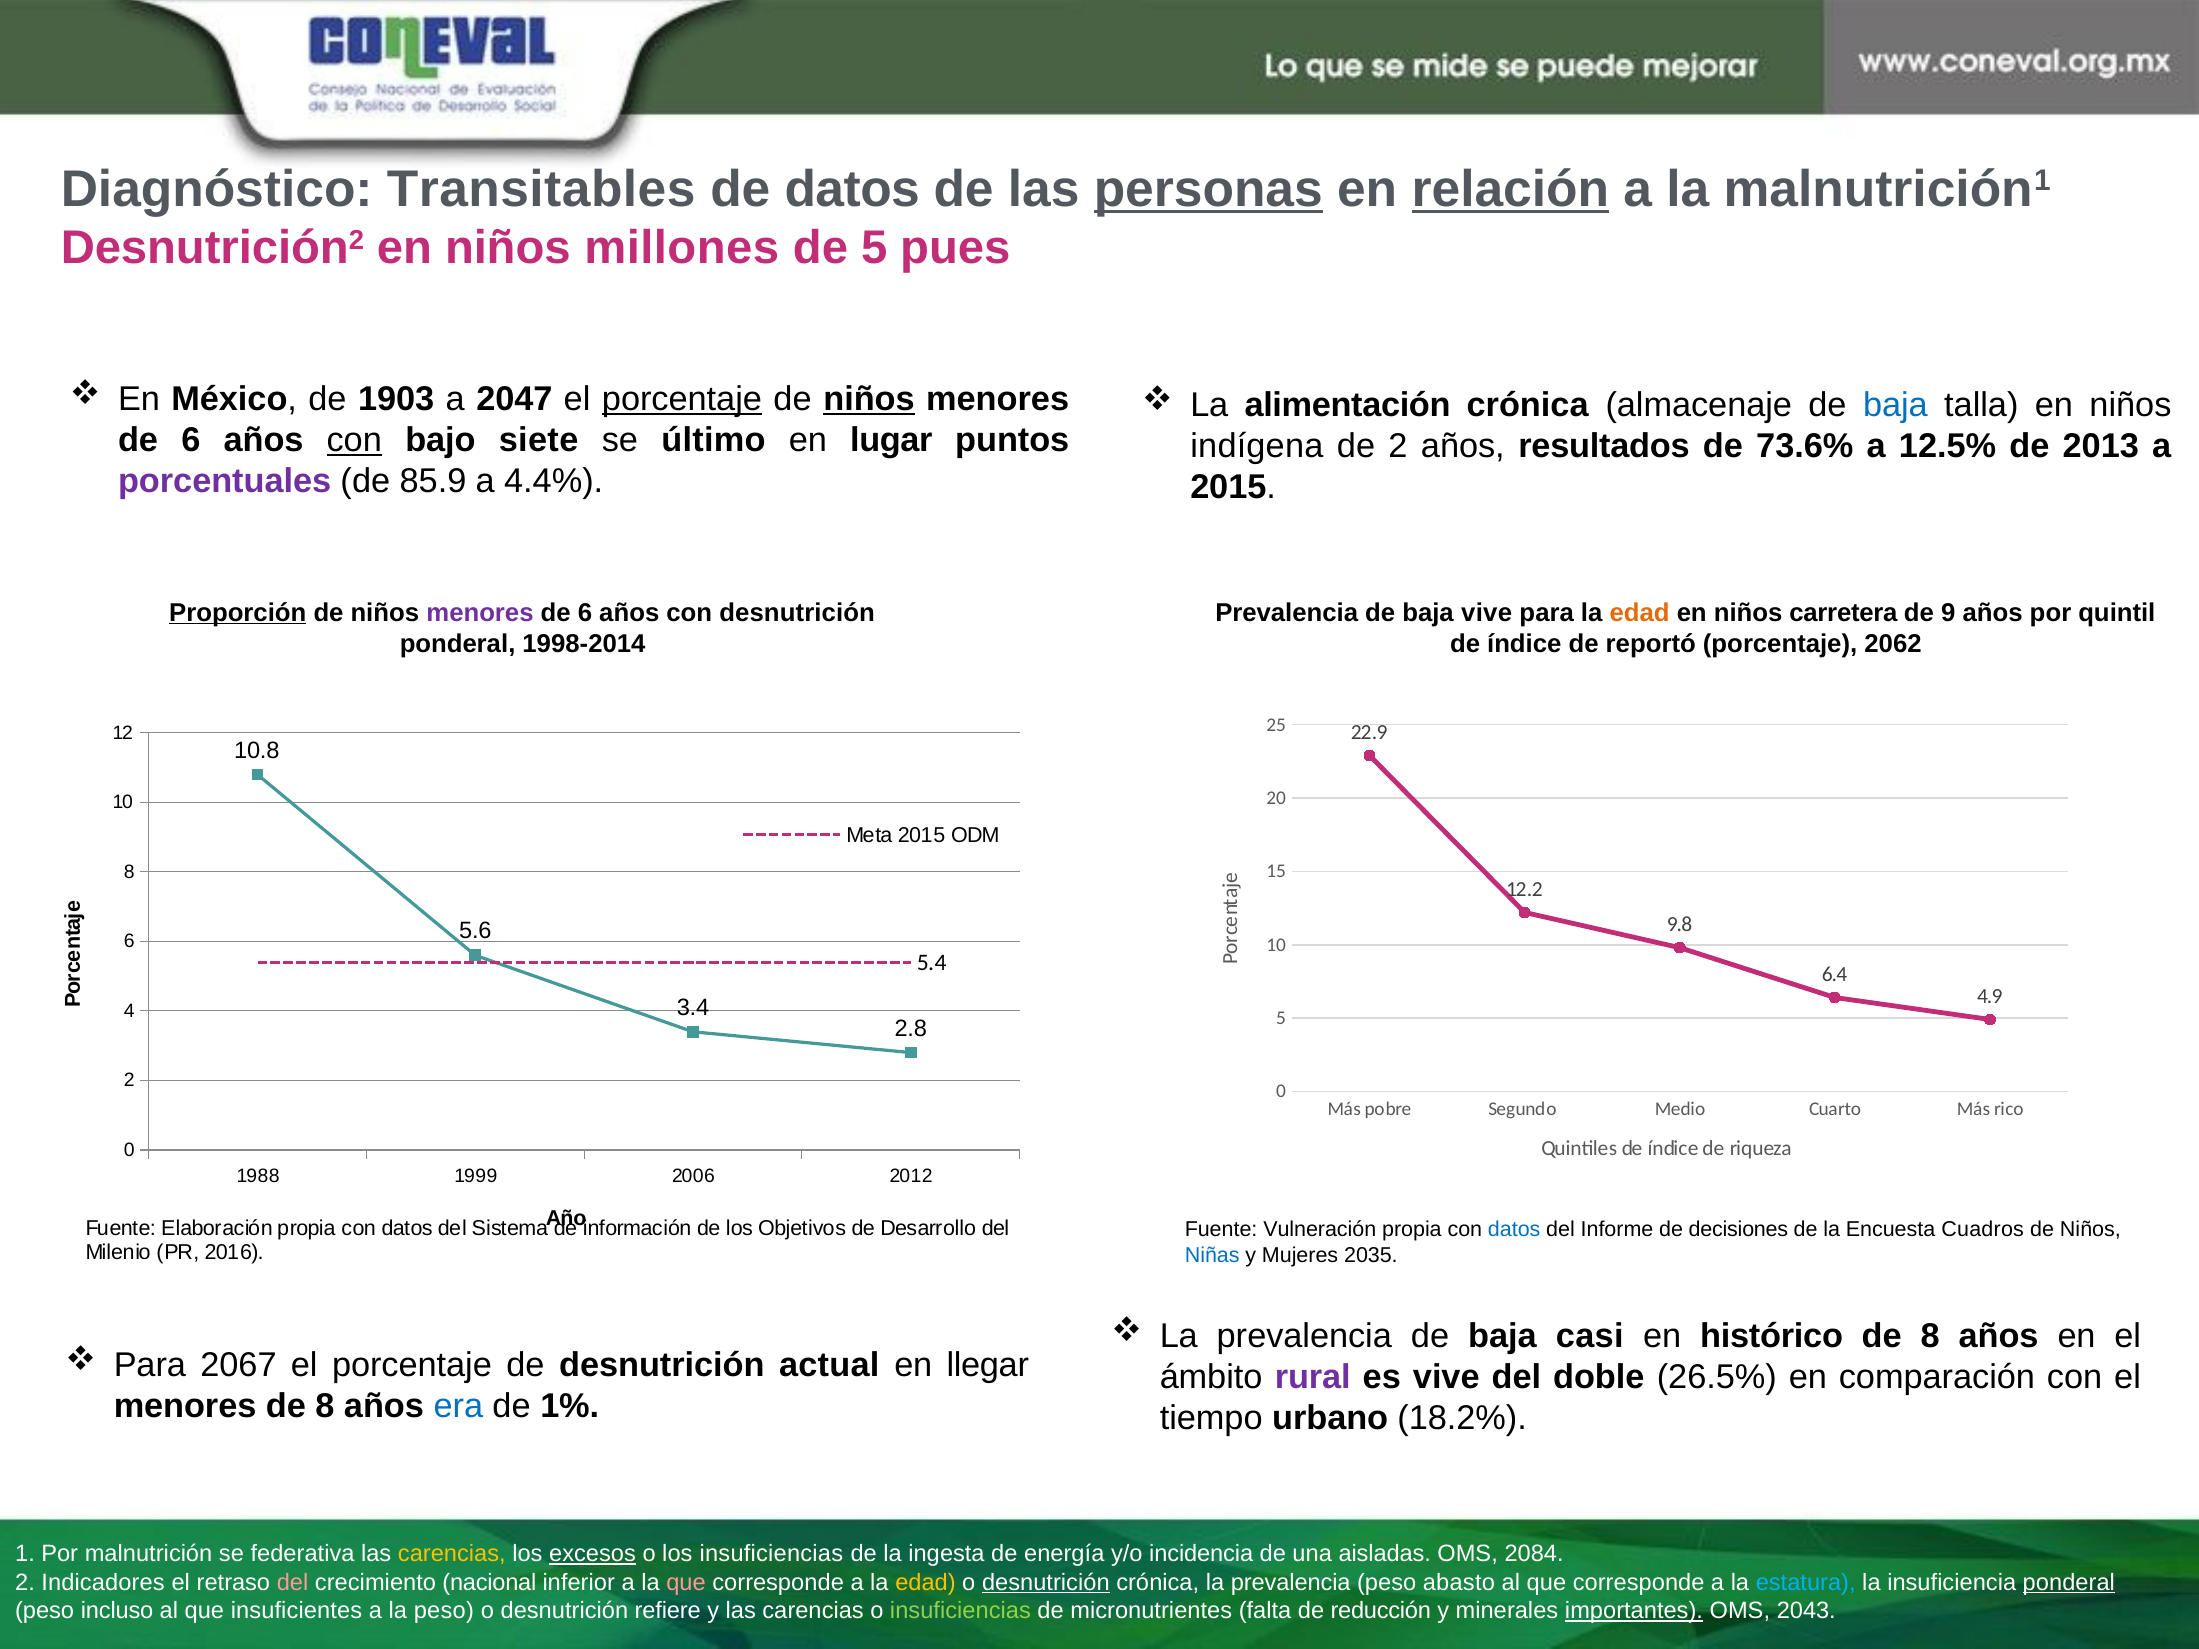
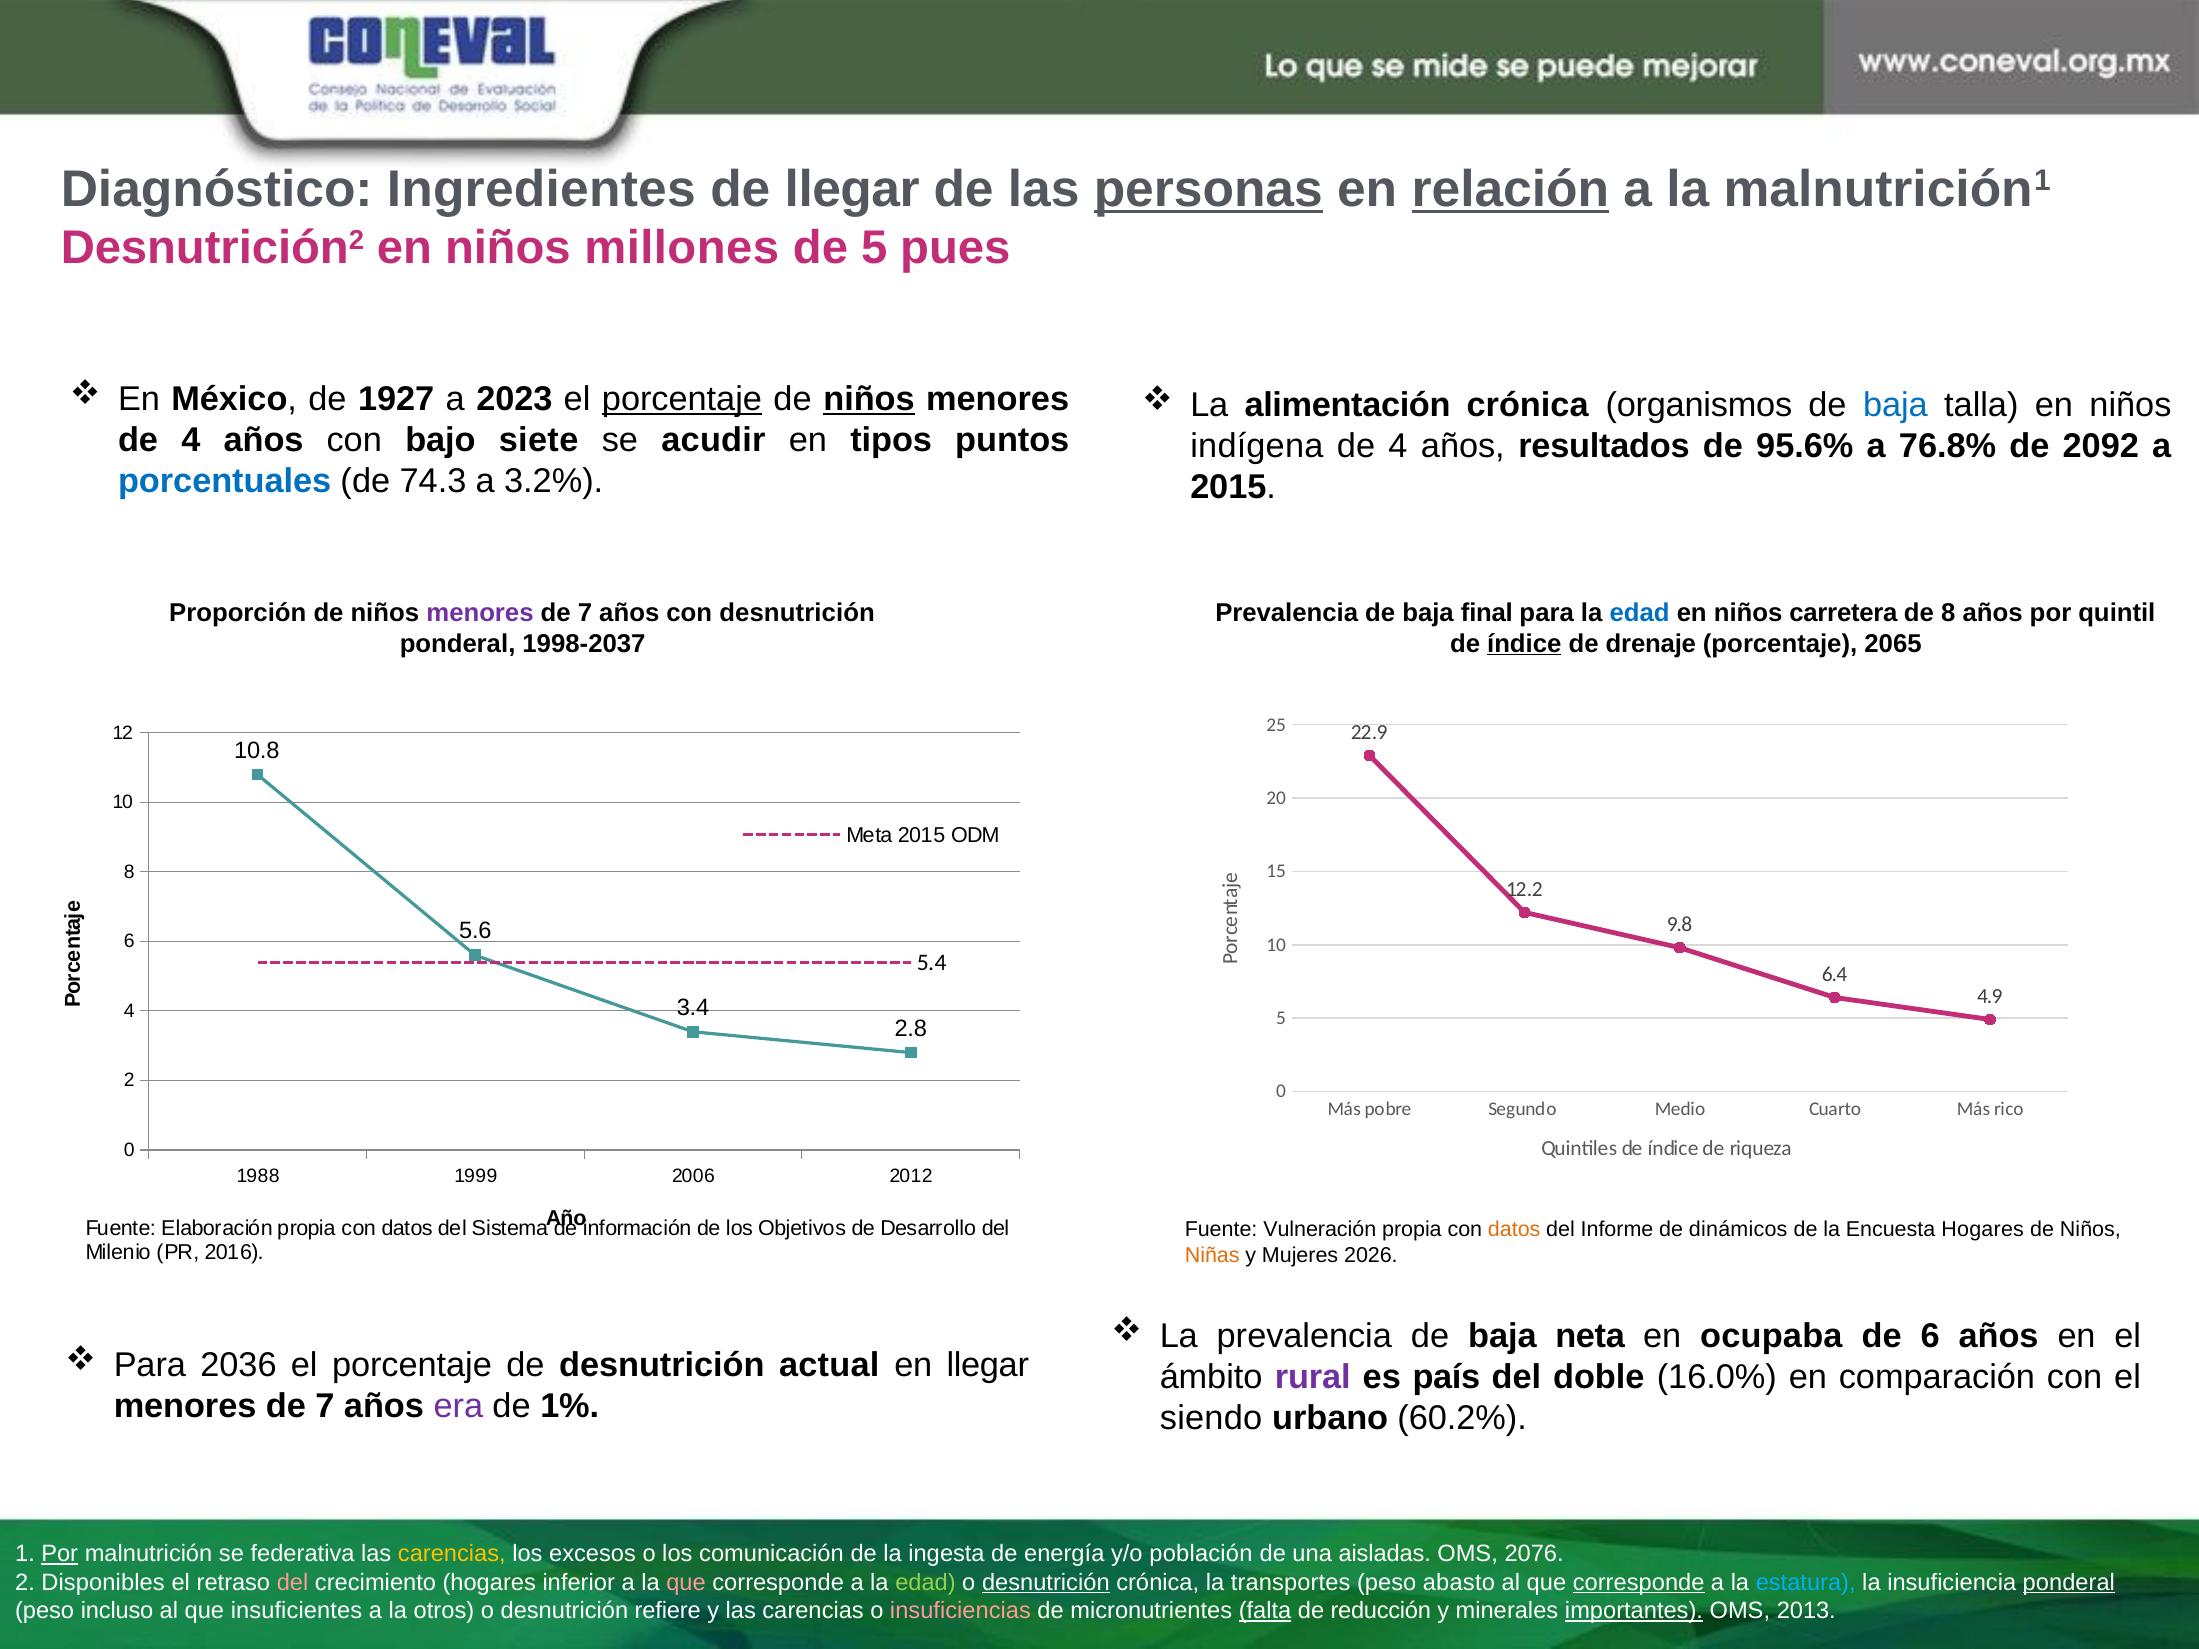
Transitables: Transitables -> Ingredientes
de datos: datos -> llegar
1903: 1903 -> 1927
2047: 2047 -> 2023
almacenaje: almacenaje -> organismos
6 at (191, 440): 6 -> 4
con at (354, 440) underline: present -> none
último: último -> acudir
lugar: lugar -> tipos
2 at (1398, 446): 2 -> 4
73.6%: 73.6% -> 95.6%
12.5%: 12.5% -> 76.8%
2013: 2013 -> 2092
porcentuales colour: purple -> blue
85.9: 85.9 -> 74.3
4.4%: 4.4% -> 3.2%
Proporción underline: present -> none
6 at (585, 613): 6 -> 7
baja vive: vive -> final
edad at (1640, 613) colour: orange -> blue
de 9: 9 -> 8
1998-2014: 1998-2014 -> 1998-2037
índice at (1524, 644) underline: none -> present
reportó: reportó -> drenaje
2062: 2062 -> 2065
datos at (1514, 1230) colour: blue -> orange
decisiones: decisiones -> dinámicos
Encuesta Cuadros: Cuadros -> Hogares
Niñas colour: blue -> orange
2035: 2035 -> 2026
casi: casi -> neta
histórico: histórico -> ocupaba
8 at (1930, 1336): 8 -> 6
2067: 2067 -> 2036
es vive: vive -> país
26.5%: 26.5% -> 16.0%
8 at (325, 1407): 8 -> 7
era colour: blue -> purple
tiempo: tiempo -> siendo
18.2%: 18.2% -> 60.2%
Por at (60, 1554) underline: none -> present
excesos underline: present -> none
los insuficiencias: insuficiencias -> comunicación
incidencia: incidencia -> población
2084: 2084 -> 2076
Indicadores: Indicadores -> Disponibles
crecimiento nacional: nacional -> hogares
edad at (925, 1583) colour: yellow -> light green
crónica la prevalencia: prevalencia -> transportes
corresponde at (1639, 1583) underline: none -> present
la peso: peso -> otros
insuficiencias at (960, 1611) colour: light green -> pink
falta underline: none -> present
2043: 2043 -> 2013
